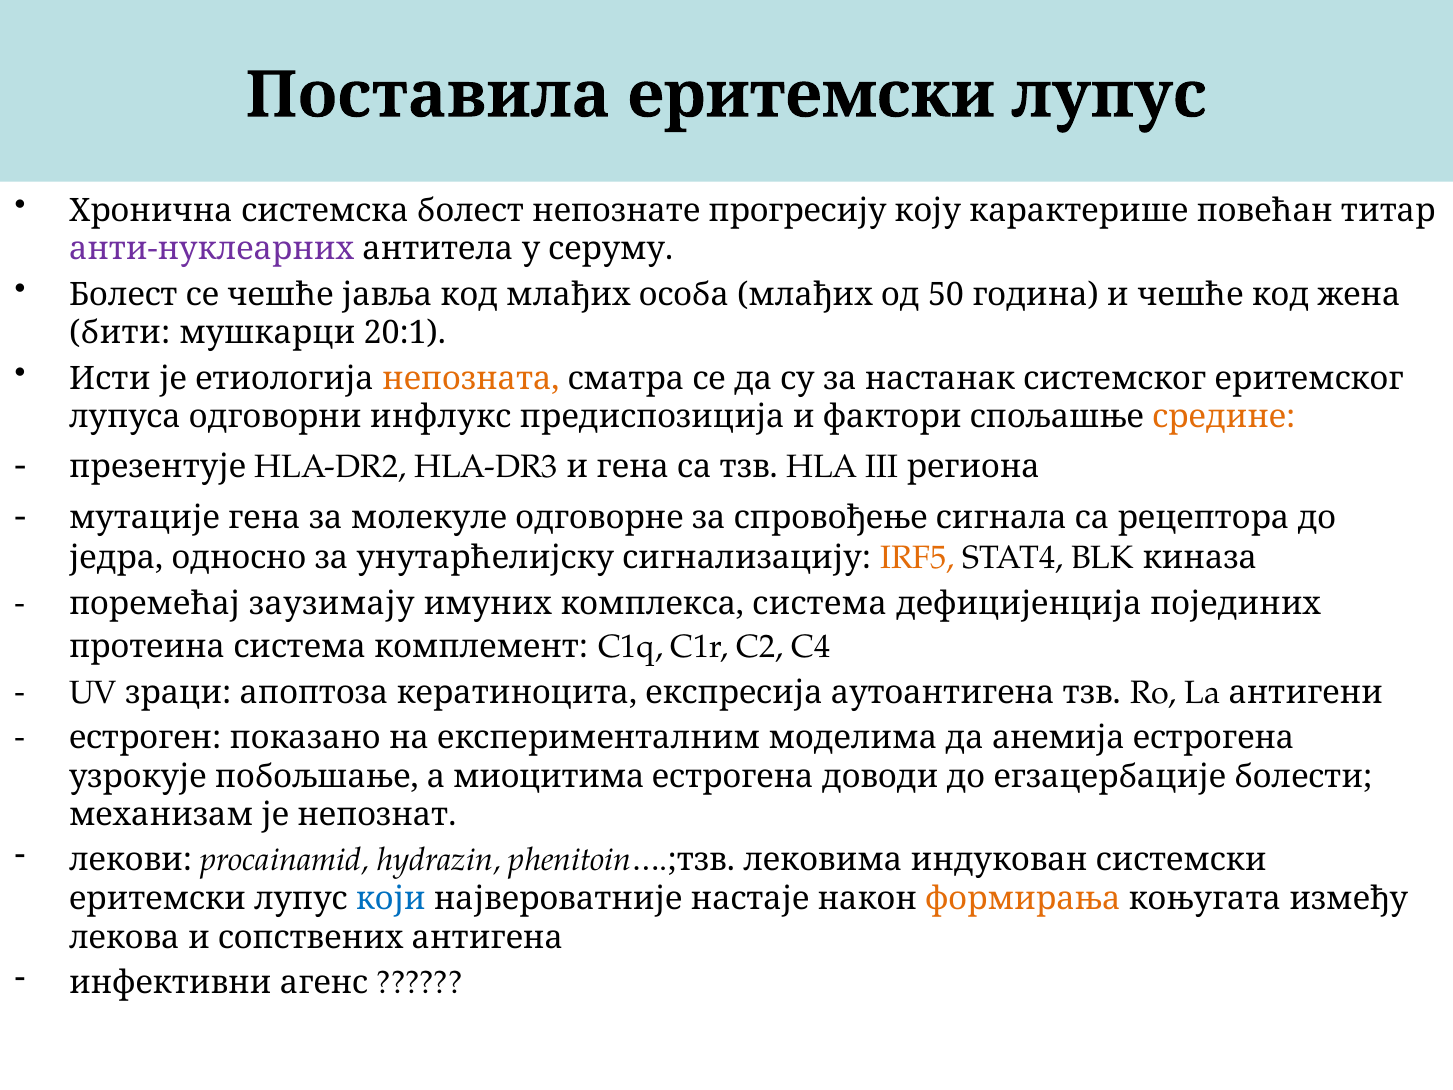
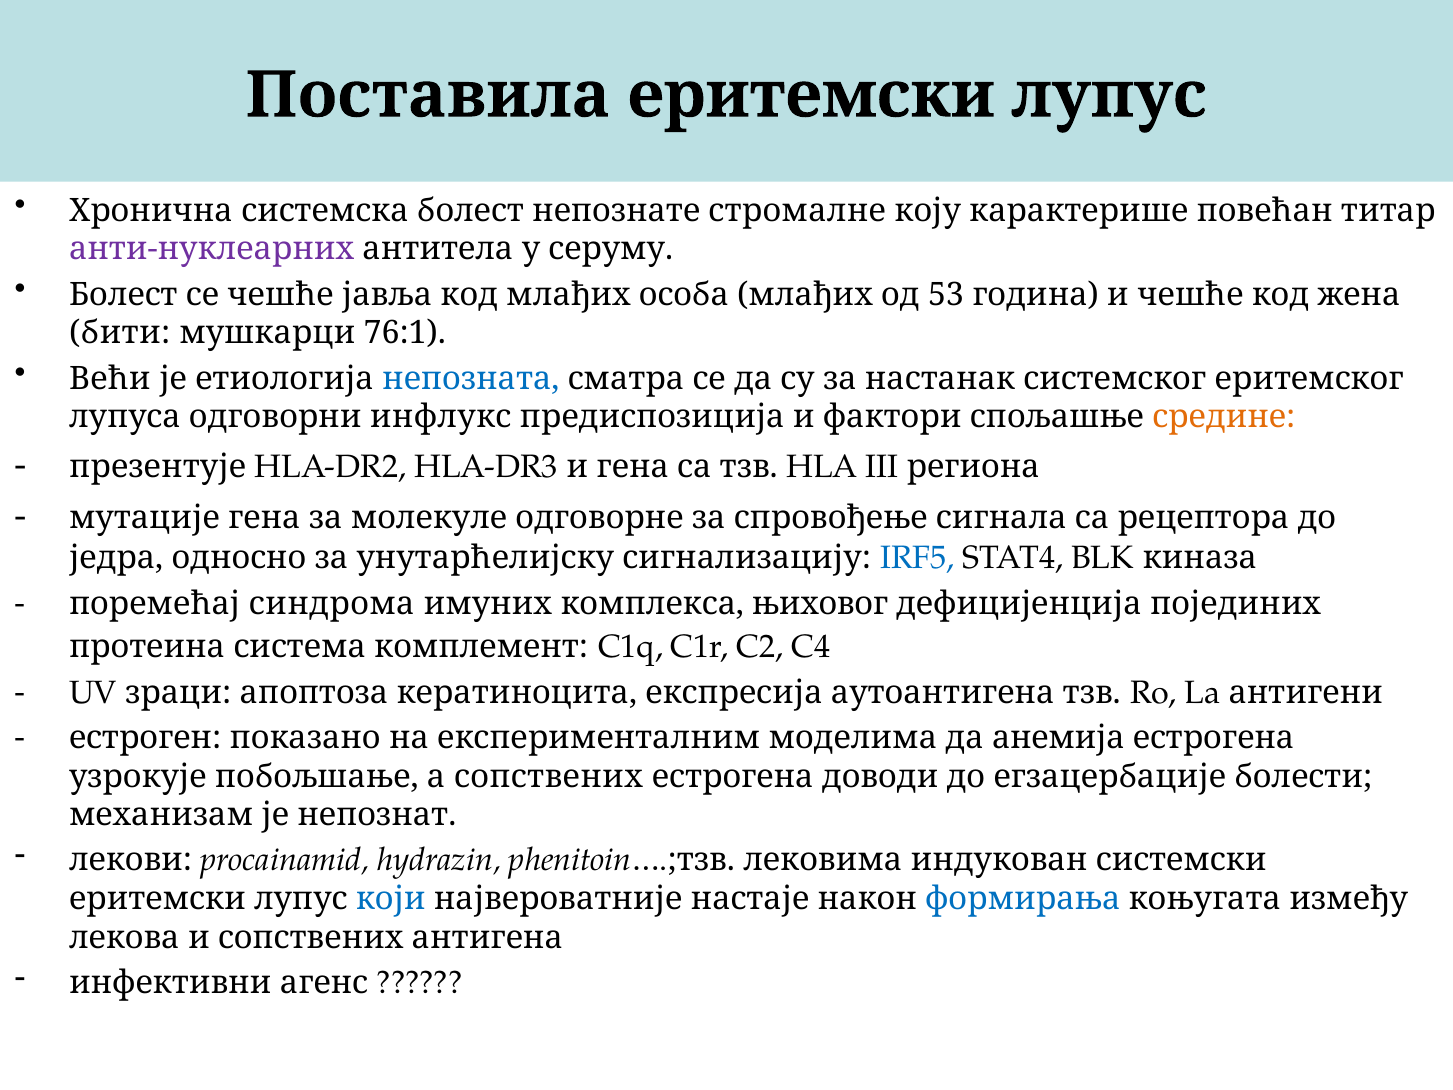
прогресију: прогресију -> стромалне
50: 50 -> 53
20:1: 20:1 -> 76:1
Исти: Исти -> Већи
непозната colour: orange -> blue
IRF5 colour: orange -> blue
заузимају: заузимају -> синдрома
комплекса система: система -> њиховог
а миоцитима: миоцитима -> сопствених
формирања colour: orange -> blue
